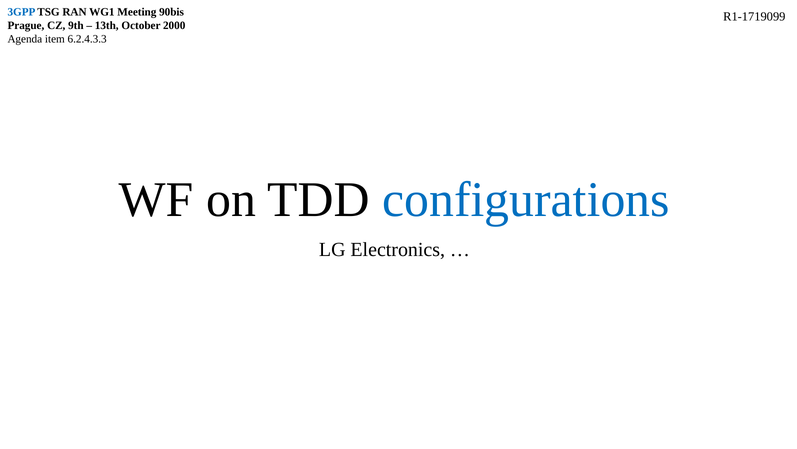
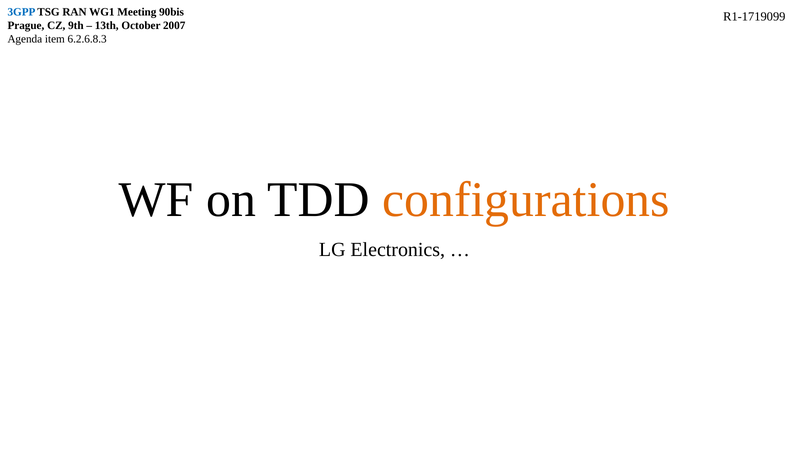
2000: 2000 -> 2007
6.2.4.3.3: 6.2.4.3.3 -> 6.2.6.8.3
configurations colour: blue -> orange
